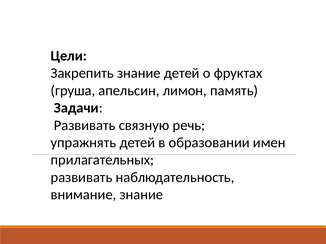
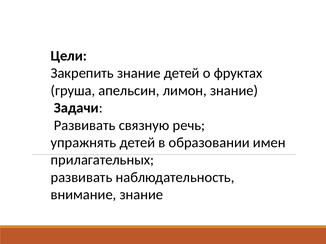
лимон память: память -> знание
